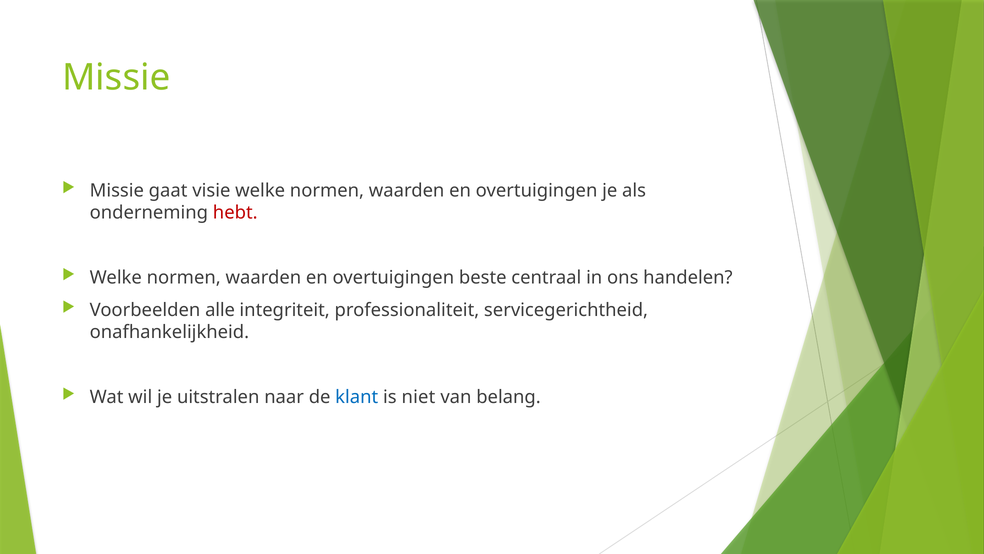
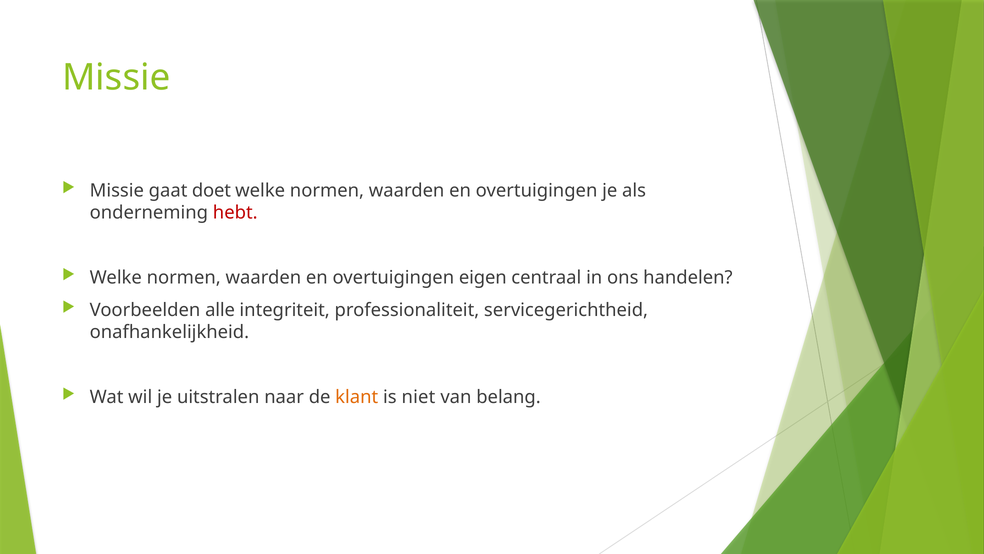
visie: visie -> doet
beste: beste -> eigen
klant colour: blue -> orange
